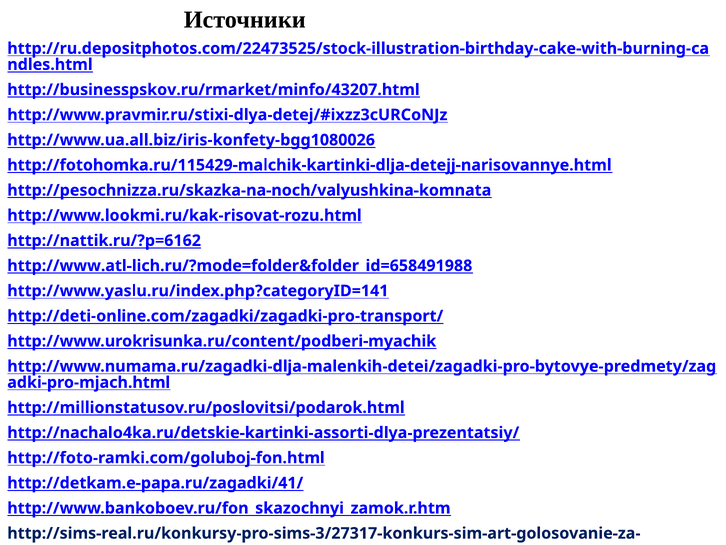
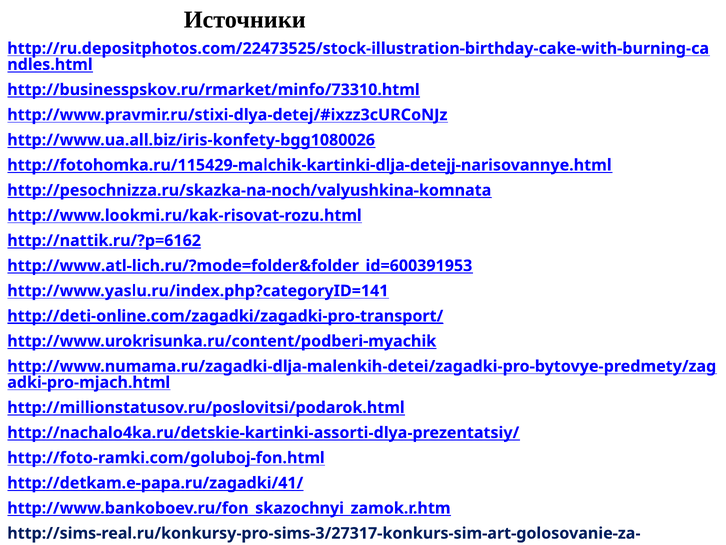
http://businesspskov.ru/rmarket/minfo/43207.html: http://businesspskov.ru/rmarket/minfo/43207.html -> http://businesspskov.ru/rmarket/minfo/73310.html
http://www.atl-lich.ru/?mode=folder&folder_id=658491988: http://www.atl-lich.ru/?mode=folder&folder_id=658491988 -> http://www.atl-lich.ru/?mode=folder&folder_id=600391953
http://deti-online.com/zagadki/zagadki-pro-transport/ underline: none -> present
